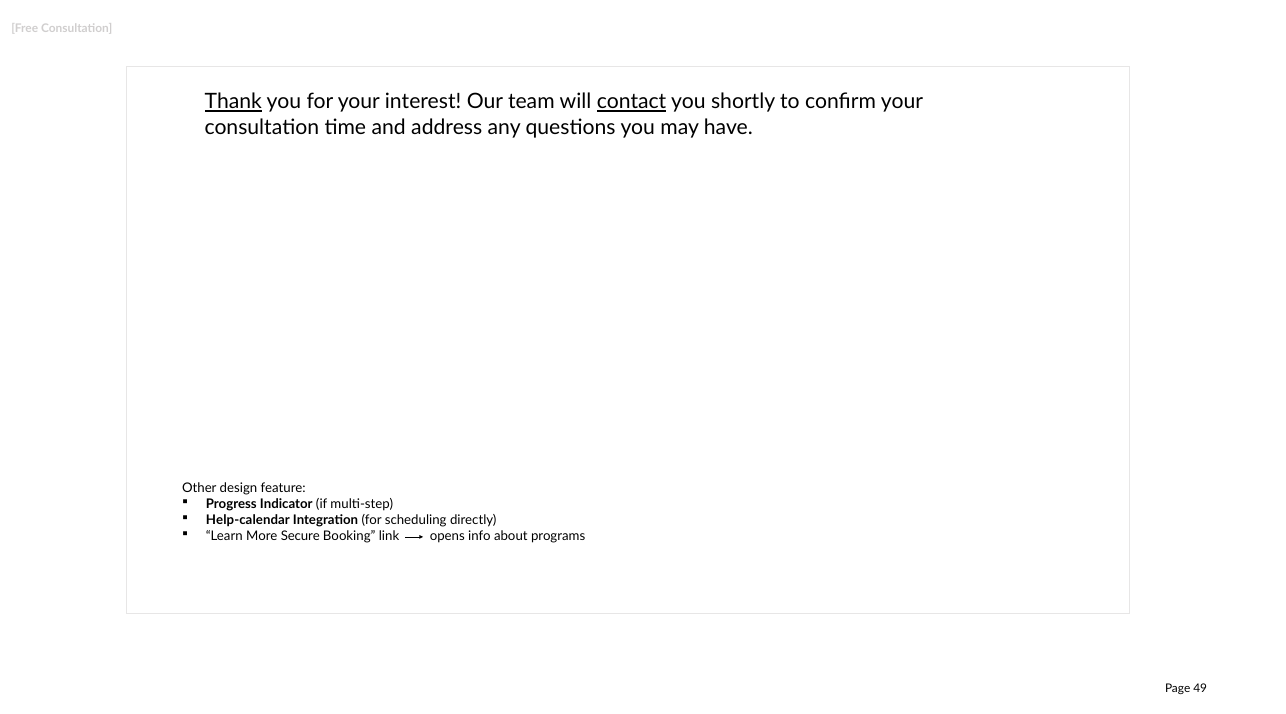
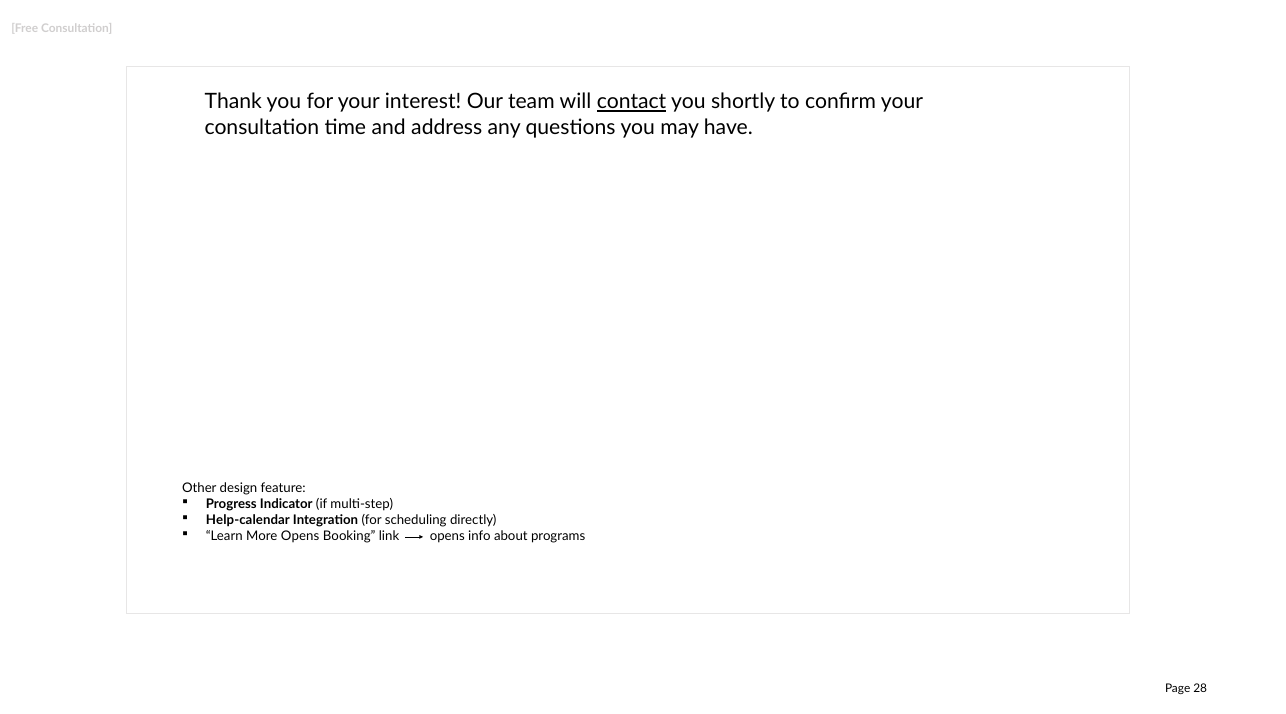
Thank underline: present -> none
More Secure: Secure -> Opens
49: 49 -> 28
